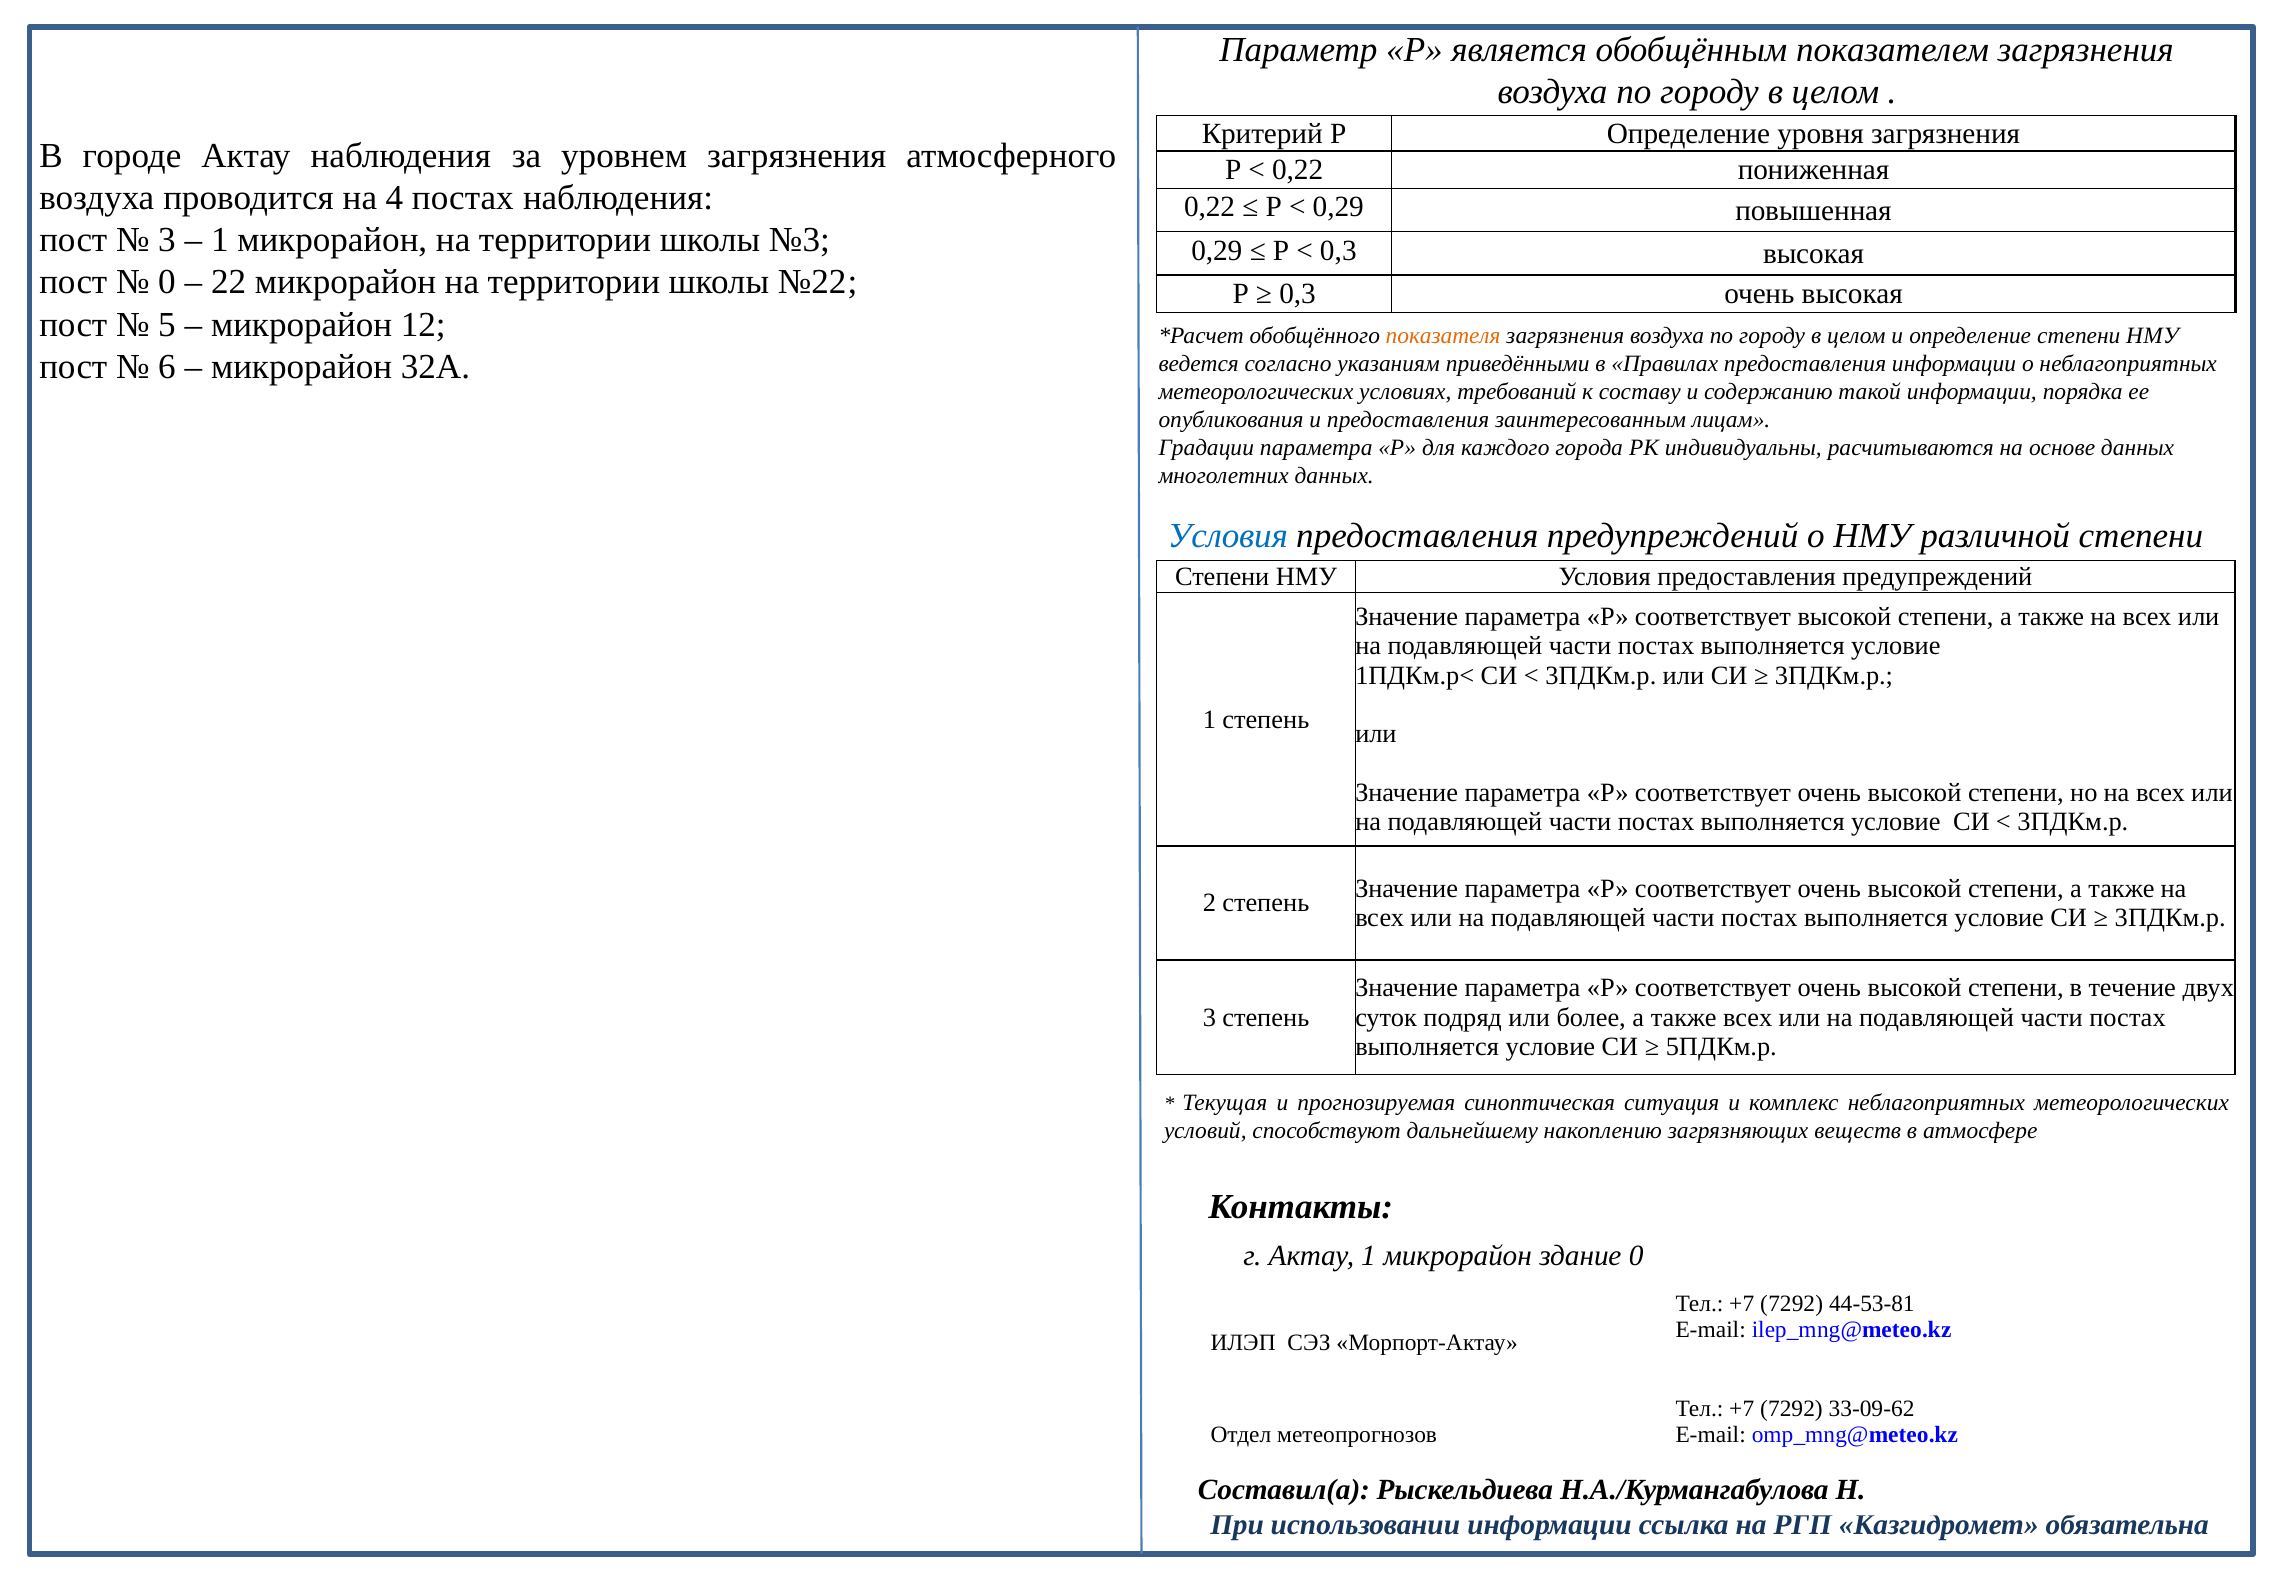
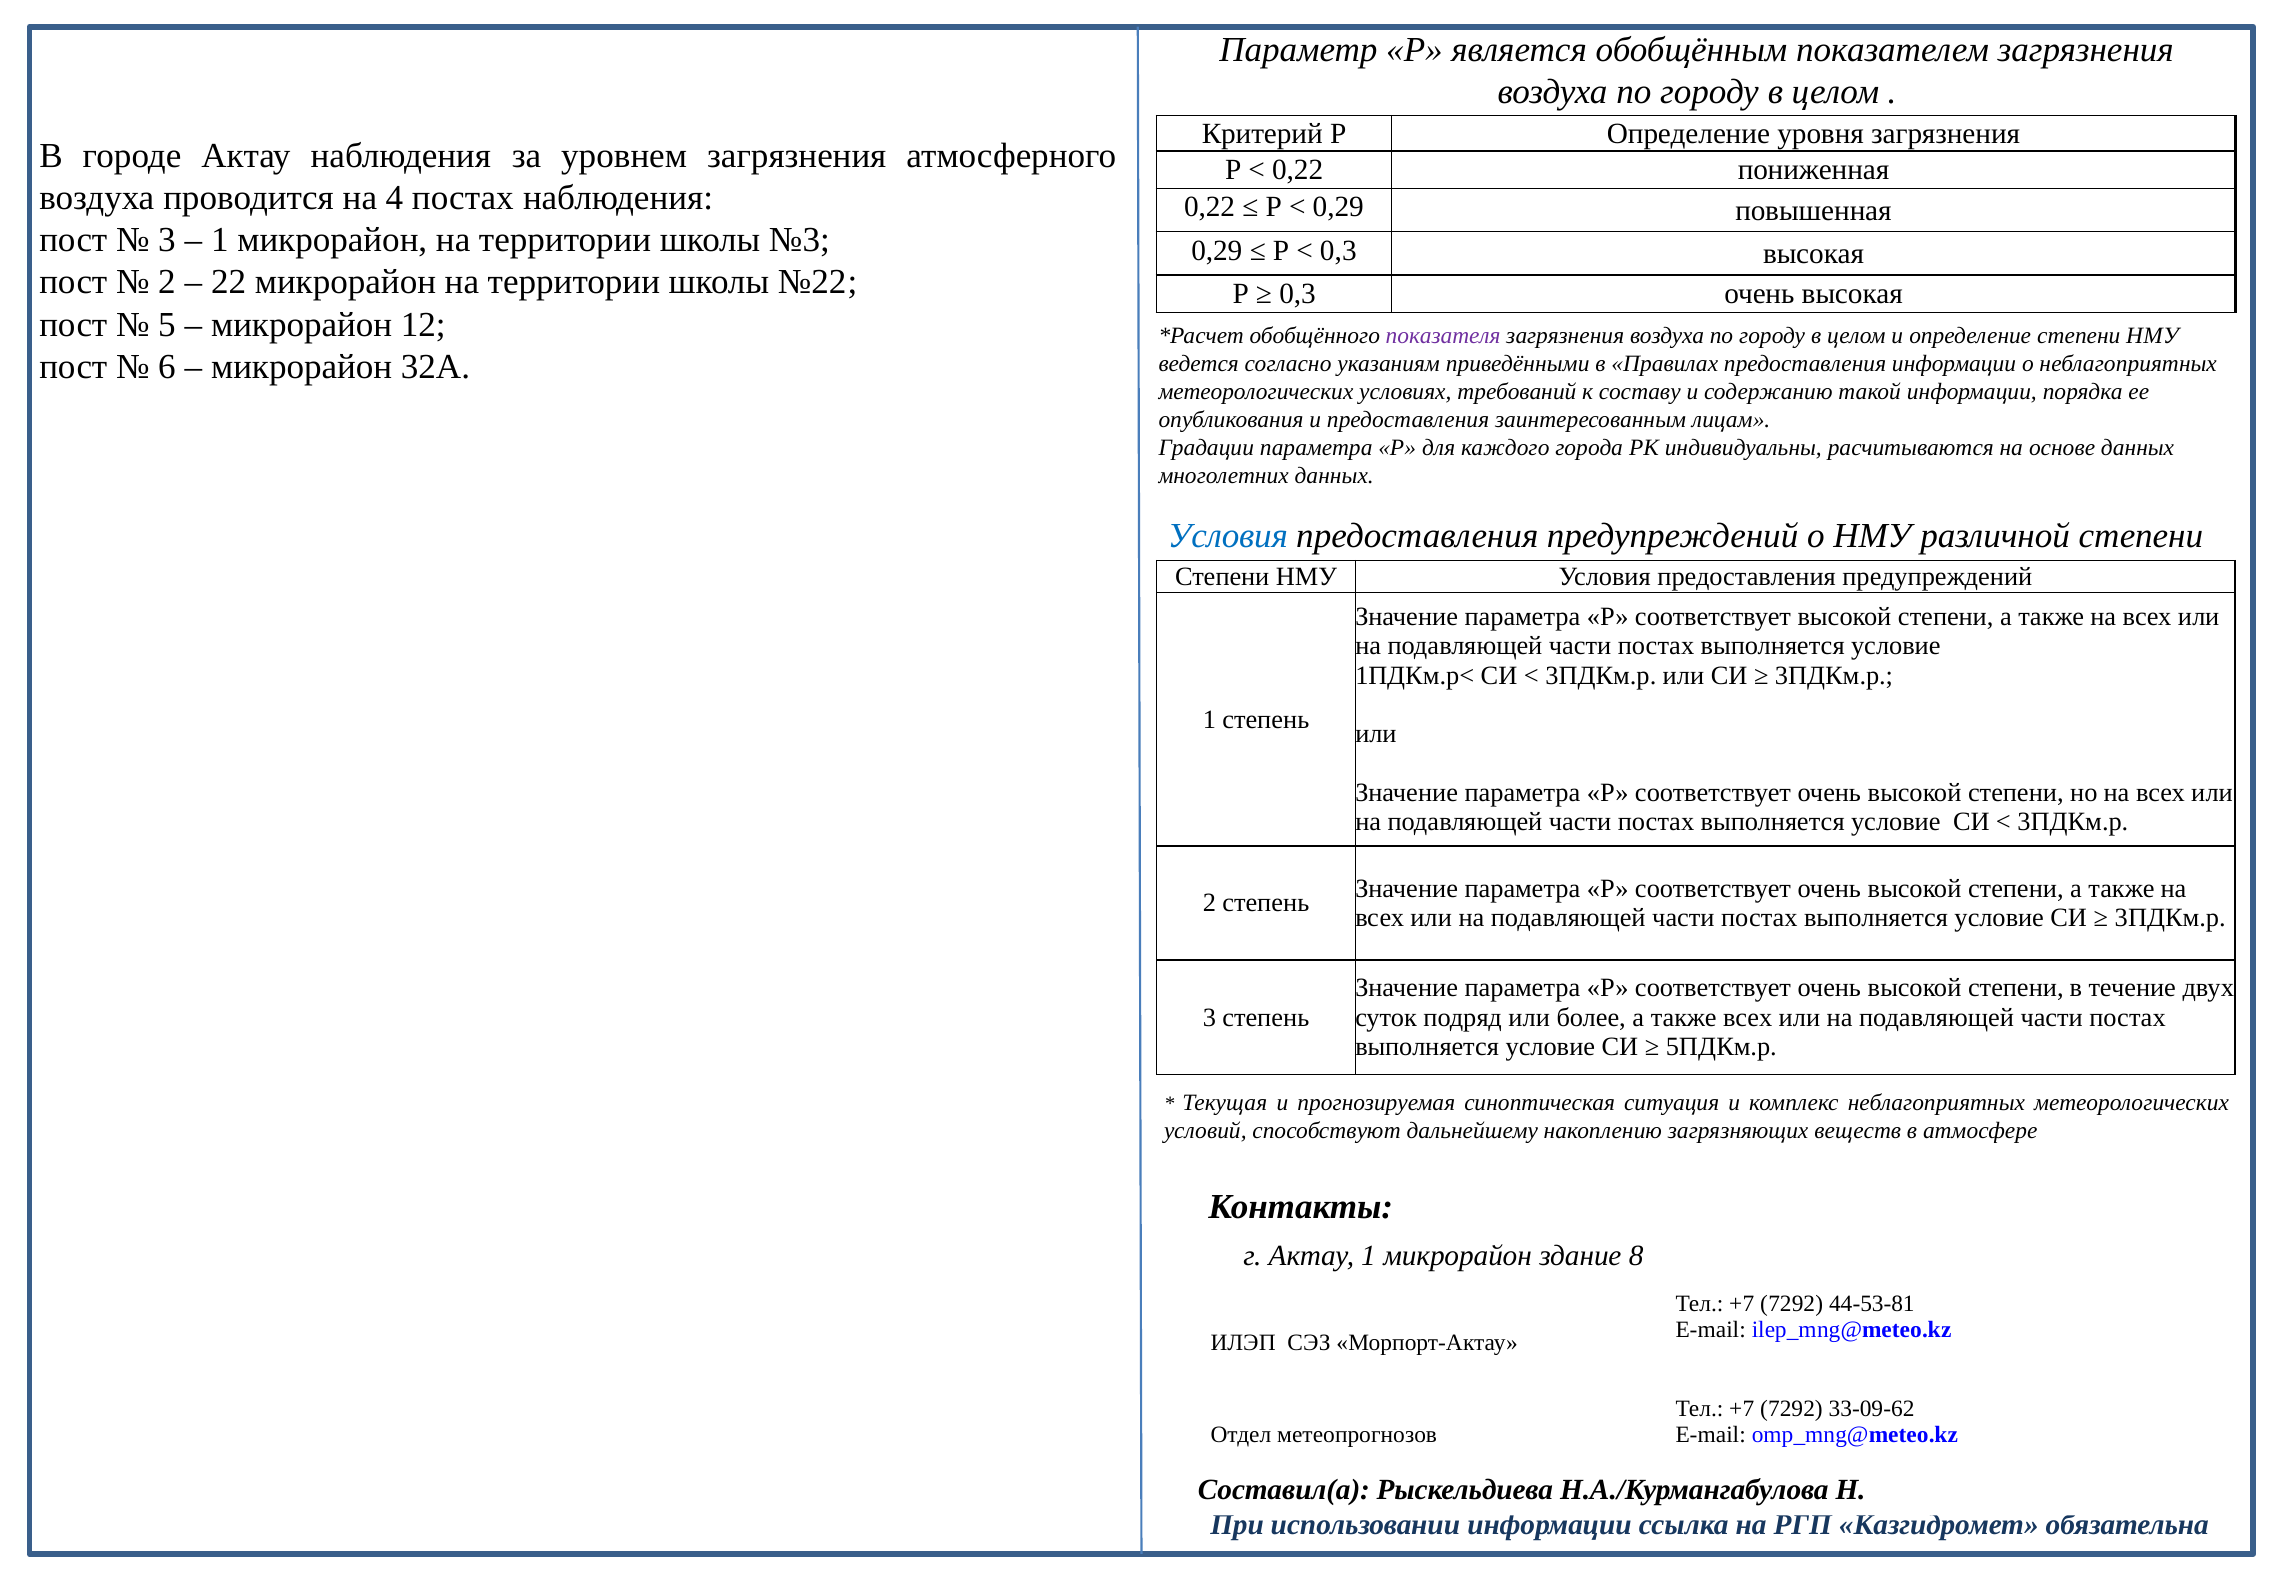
0 at (167, 282): 0 -> 2
показателя colour: orange -> purple
здание 0: 0 -> 8
